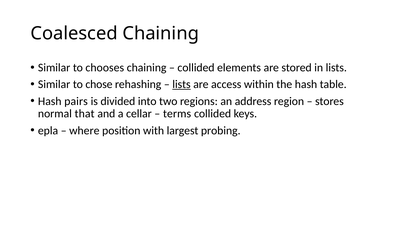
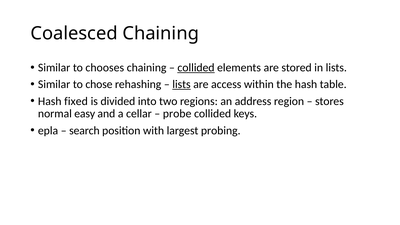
collided at (196, 68) underline: none -> present
pairs: pairs -> fixed
that: that -> easy
terms: terms -> probe
where: where -> search
